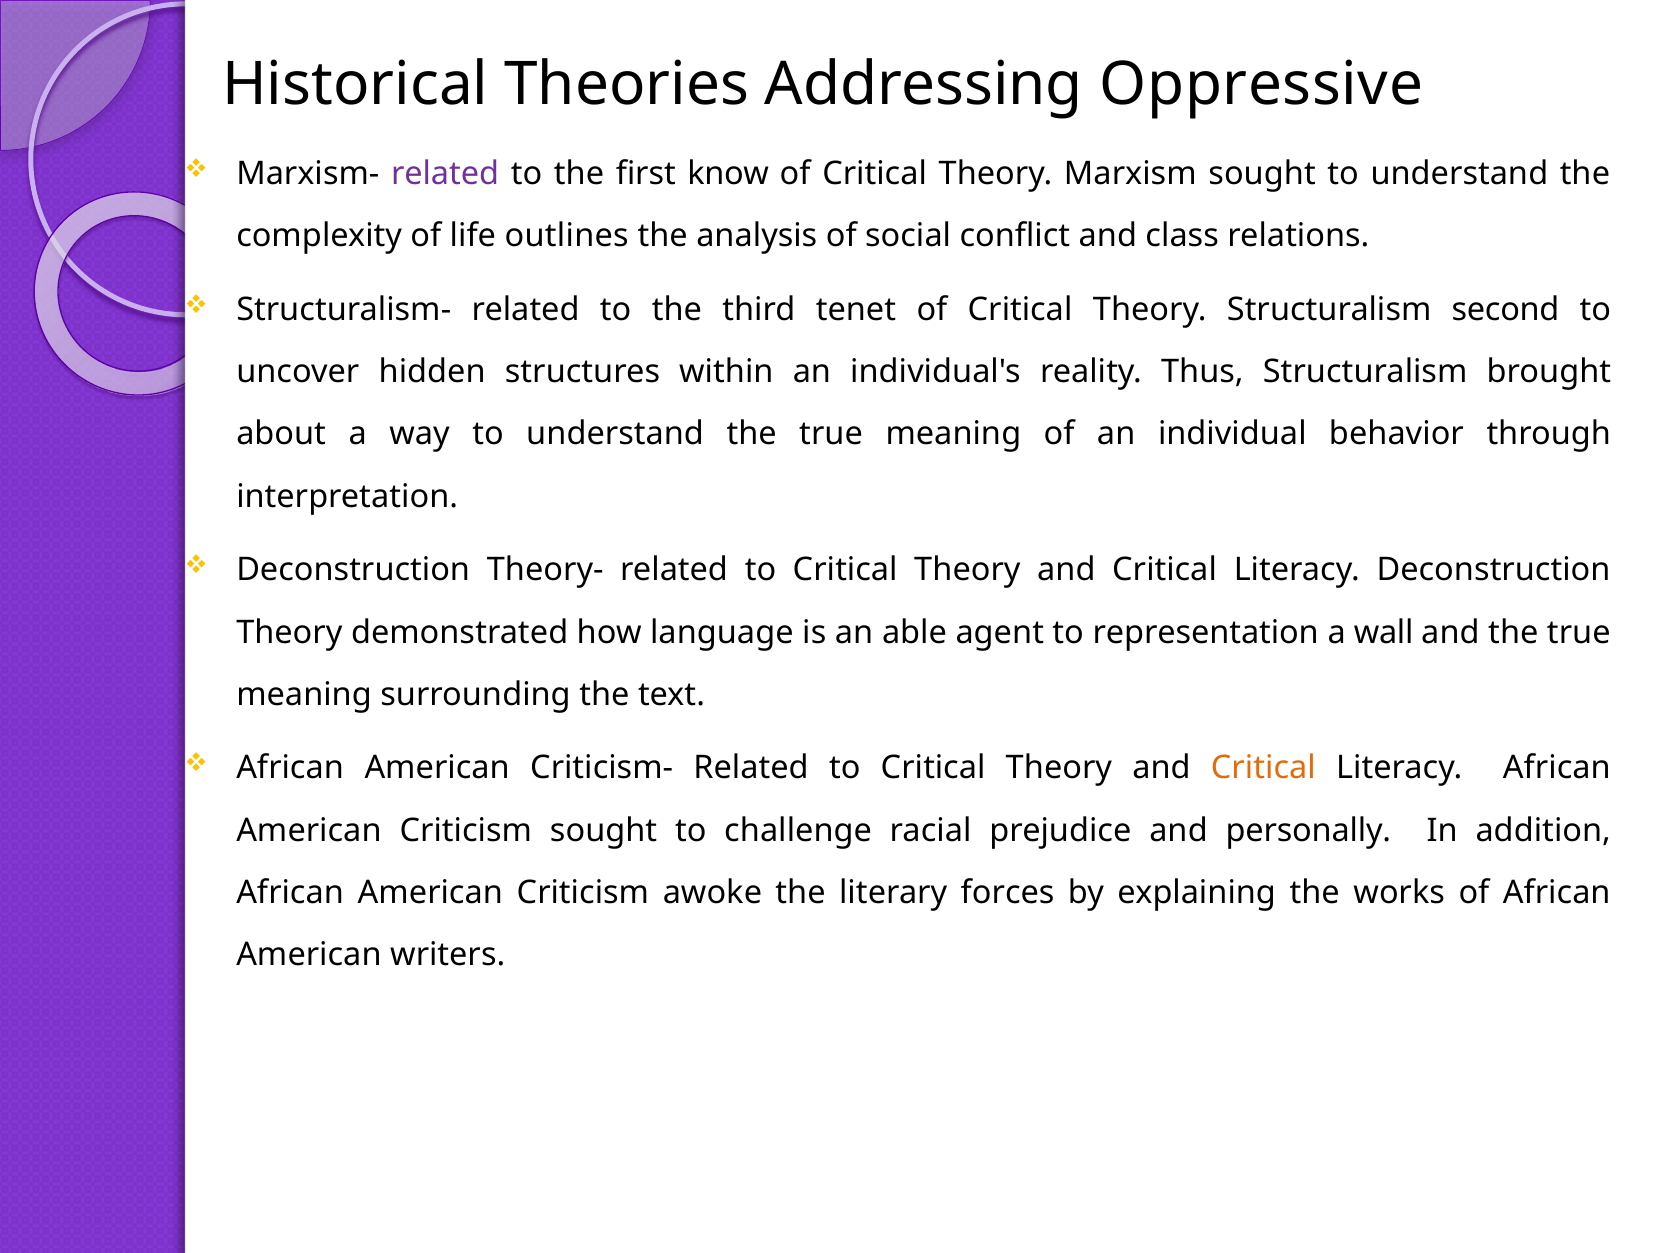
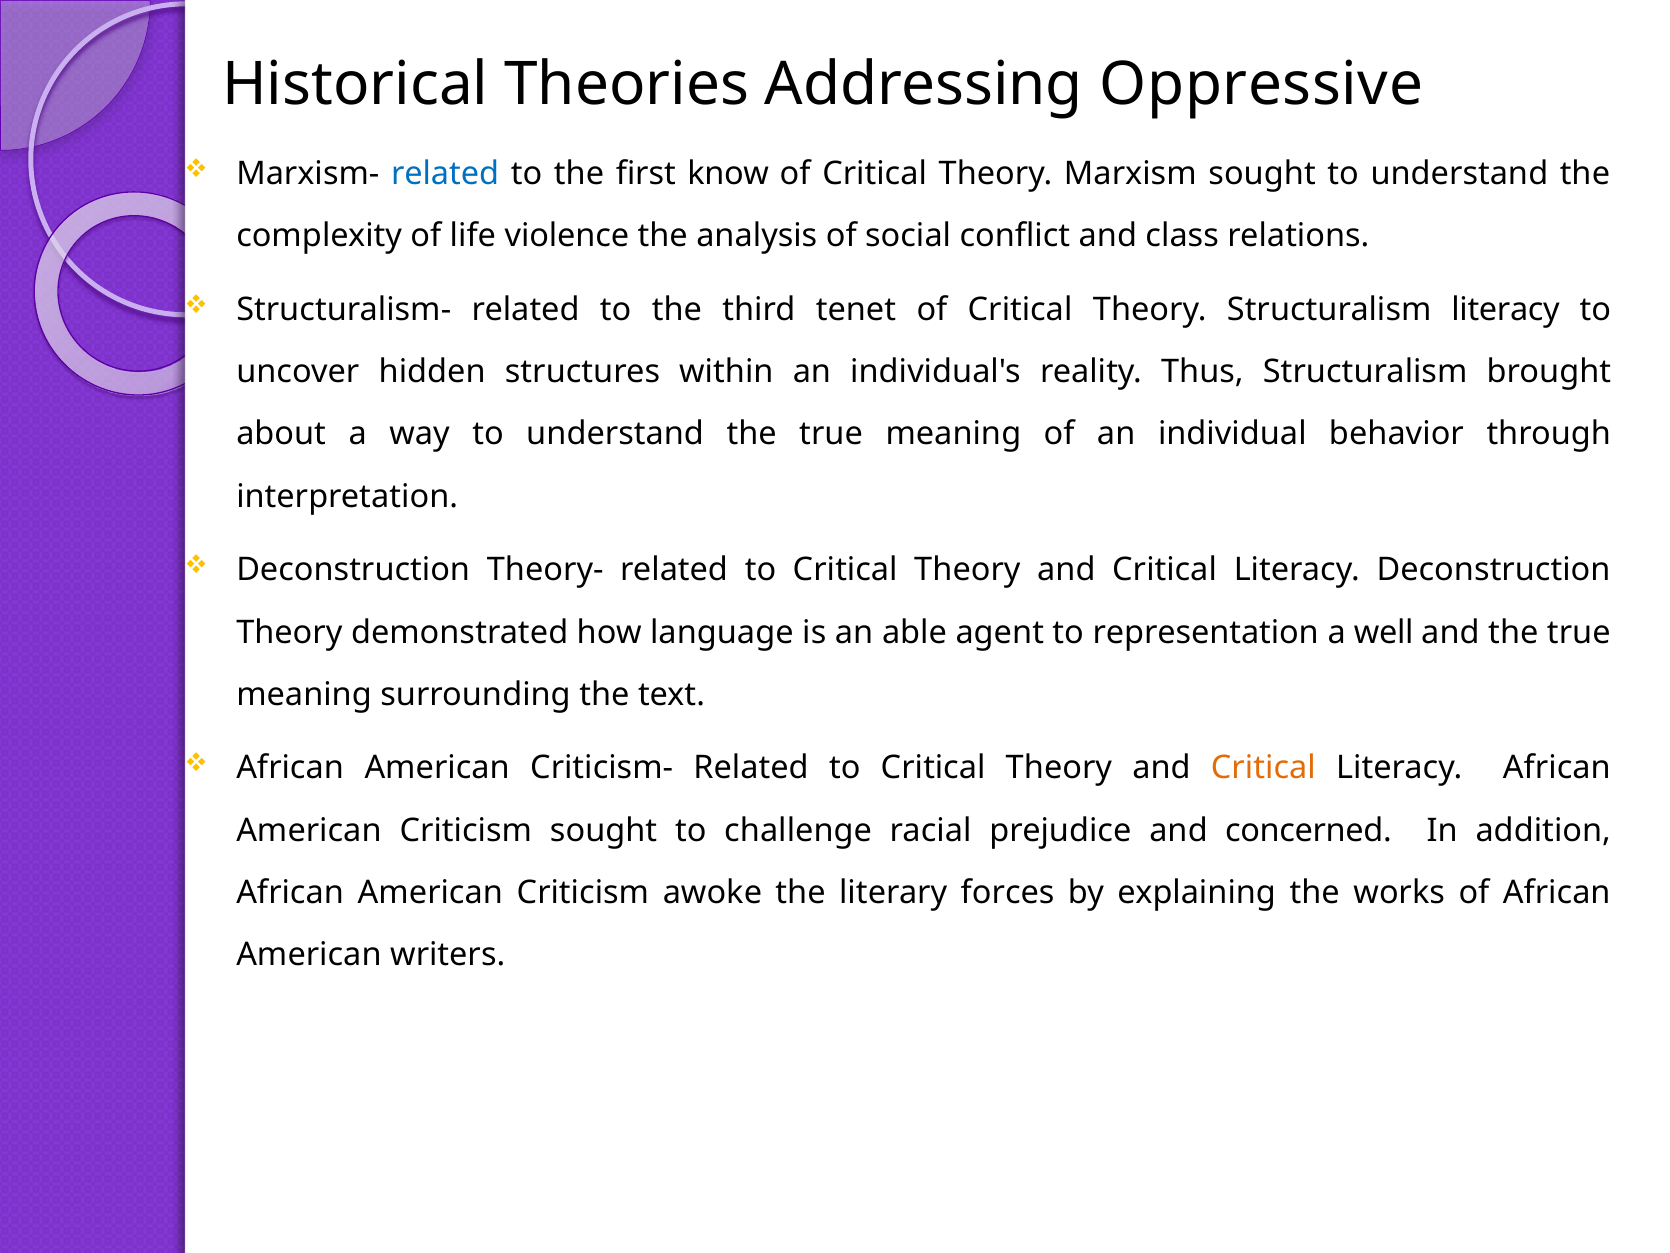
related at (445, 174) colour: purple -> blue
outlines: outlines -> violence
Structuralism second: second -> literacy
wall: wall -> well
personally: personally -> concerned
